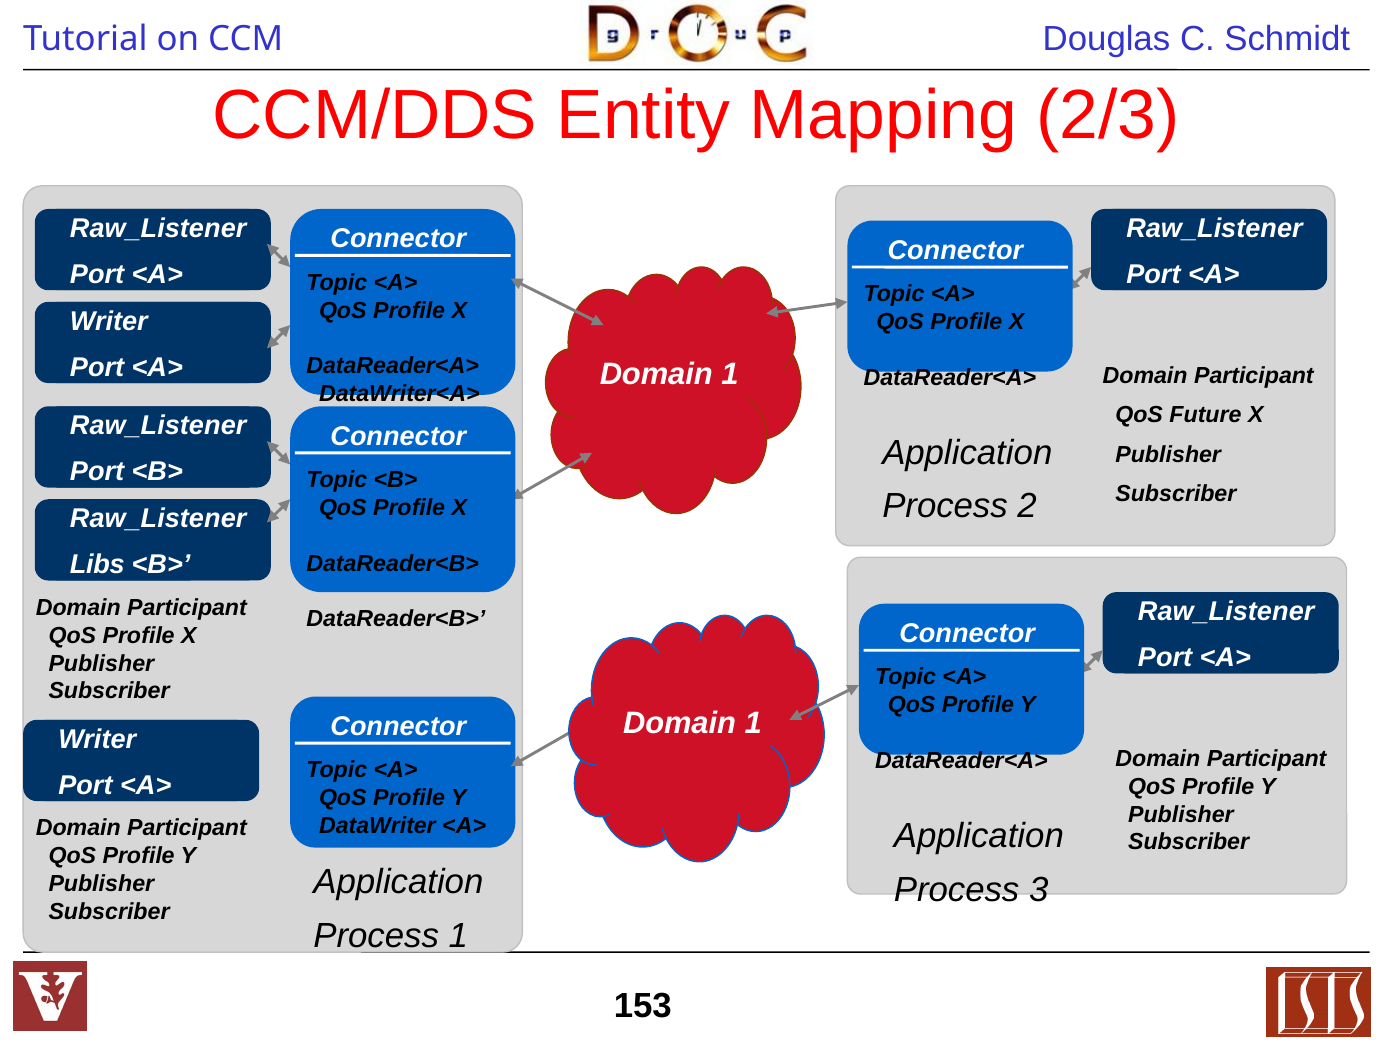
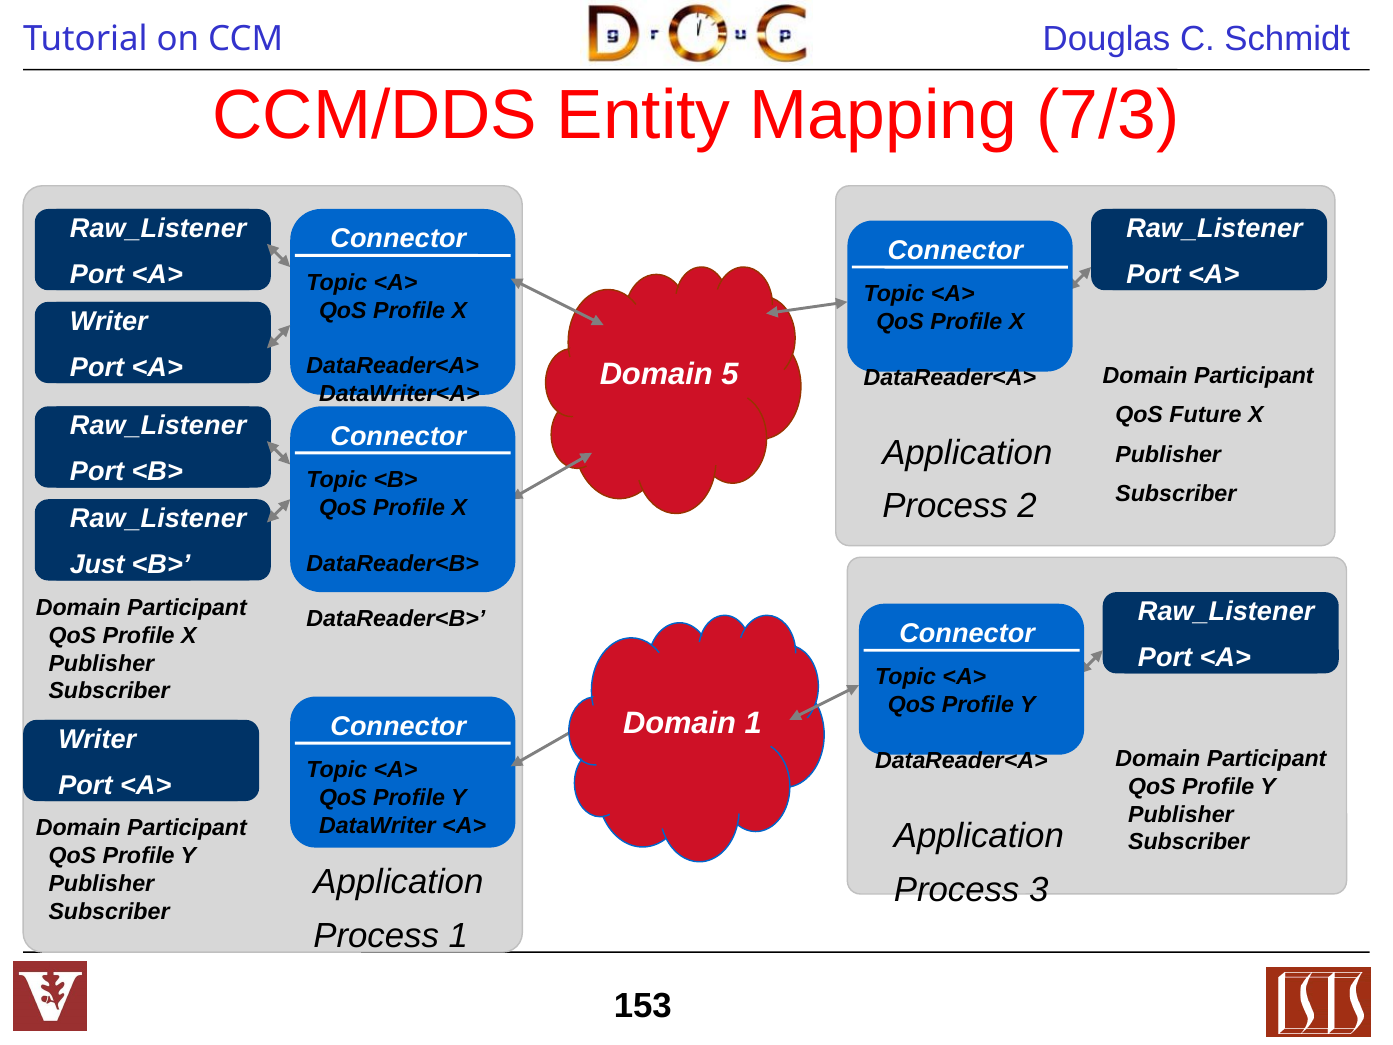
2/3: 2/3 -> 7/3
1 at (730, 375): 1 -> 5
Libs: Libs -> Just
